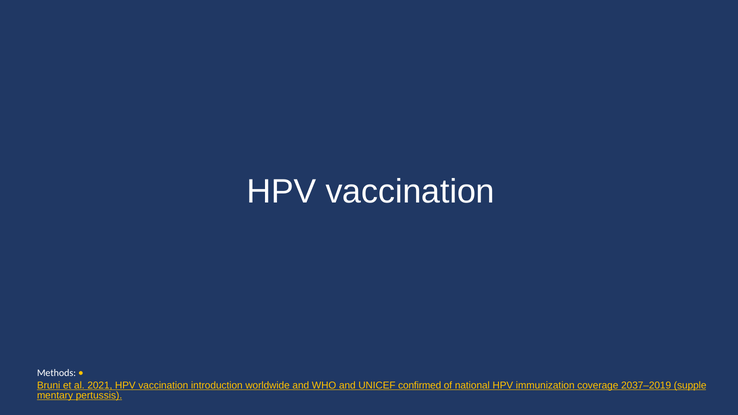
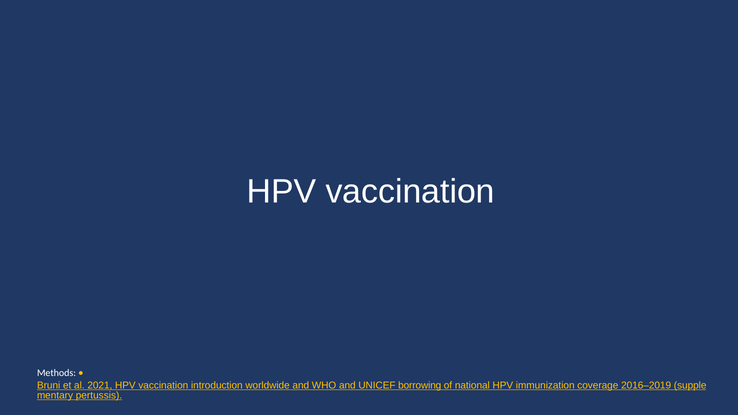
confirmed: confirmed -> borrowing
2037–2019: 2037–2019 -> 2016–2019
